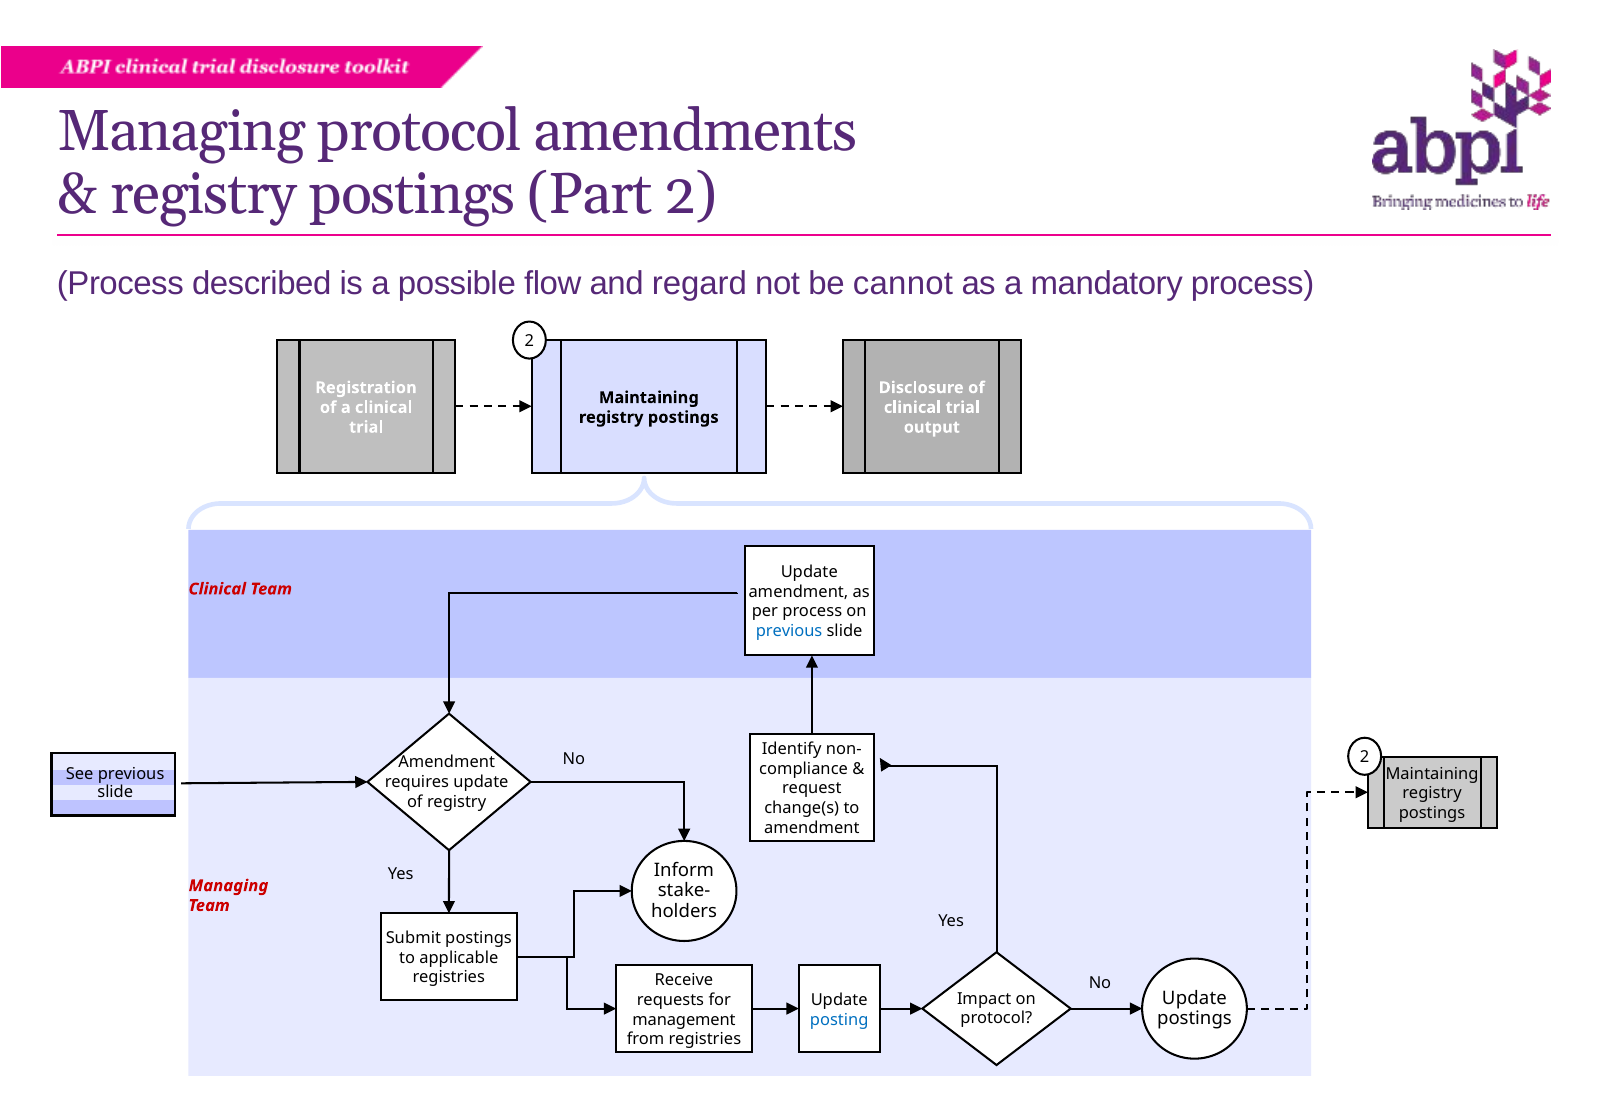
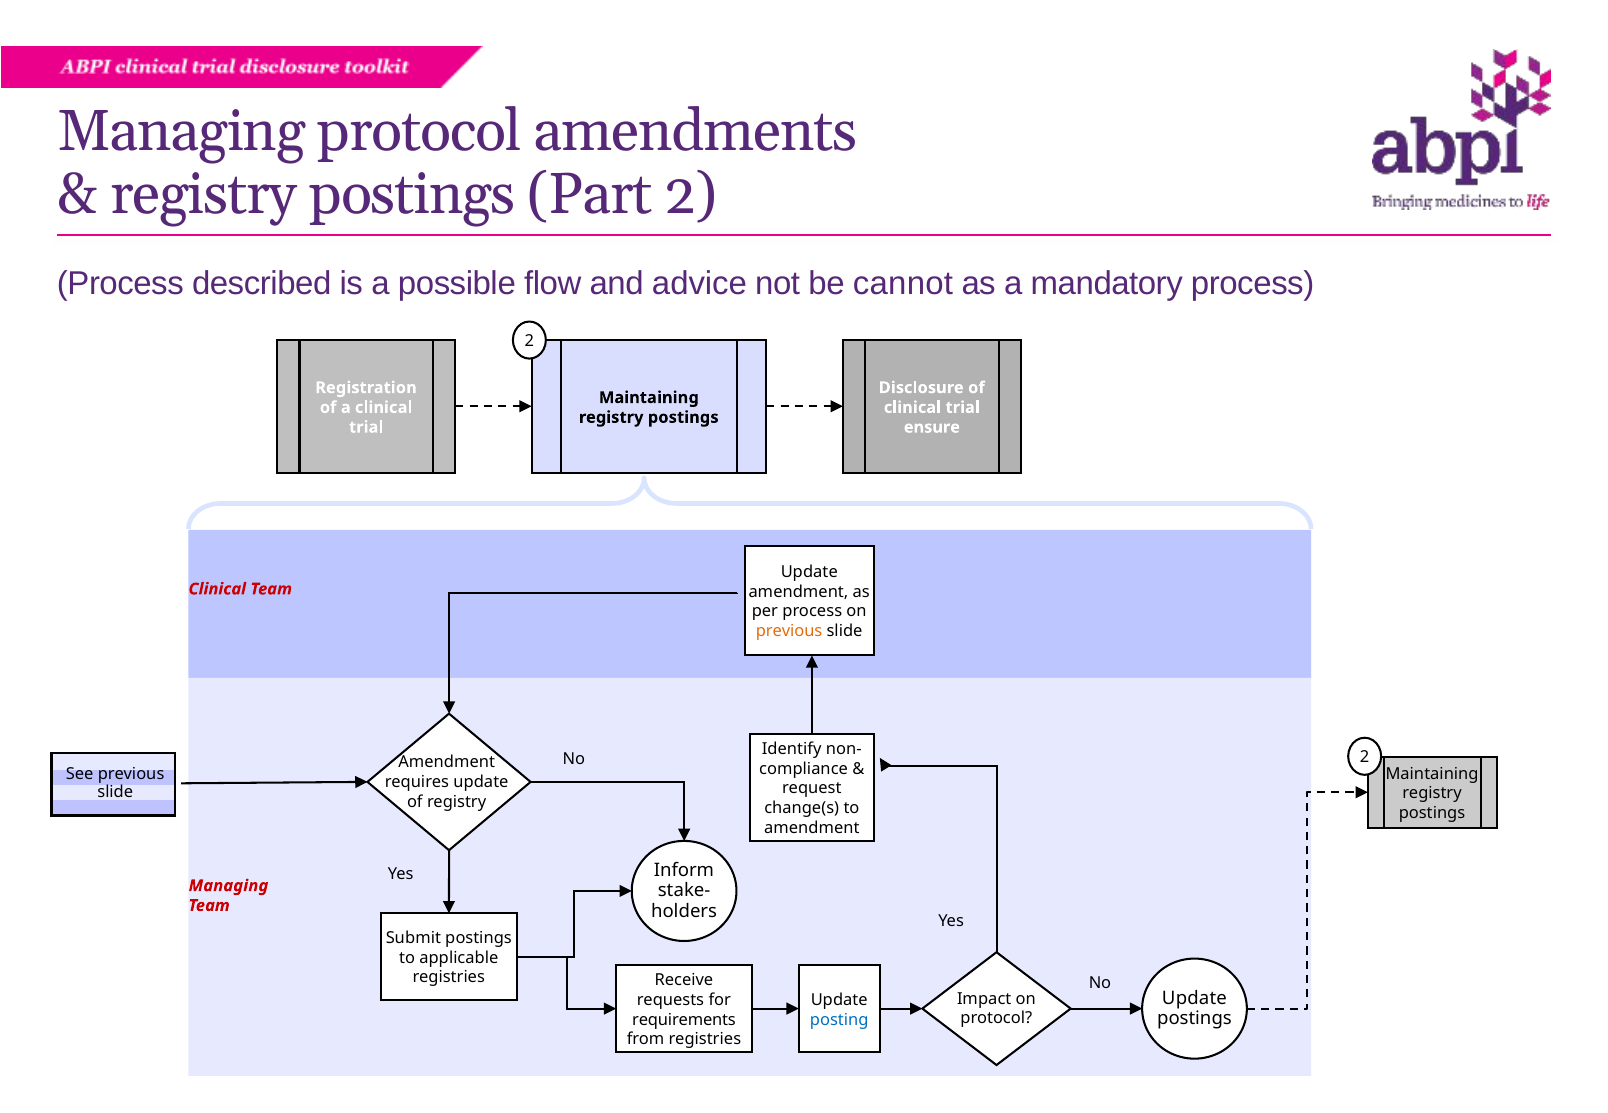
regard: regard -> advice
output: output -> ensure
previous at (789, 631) colour: blue -> orange
management: management -> requirements
